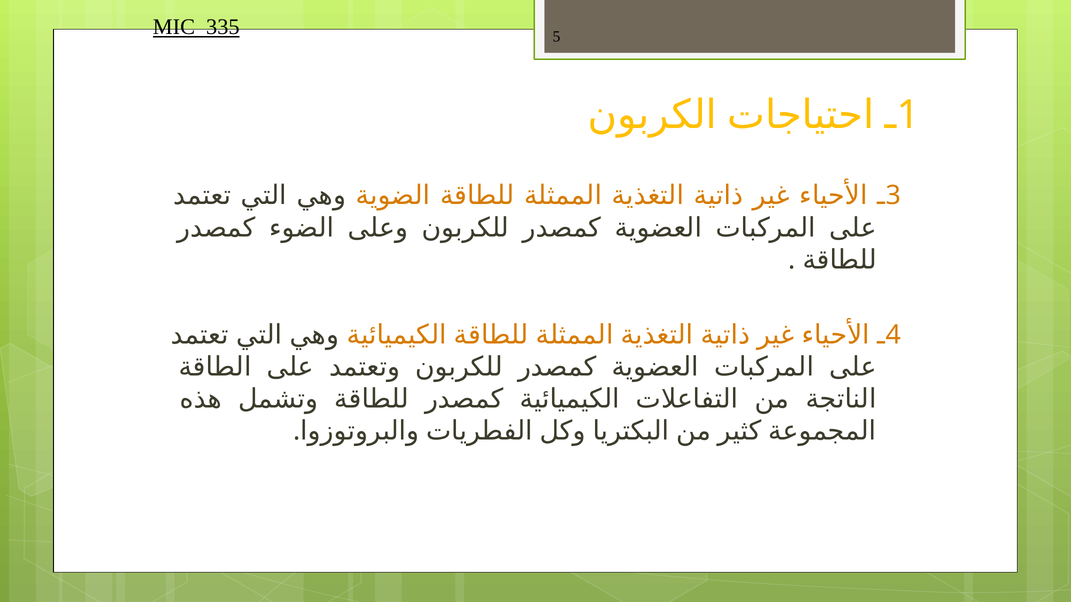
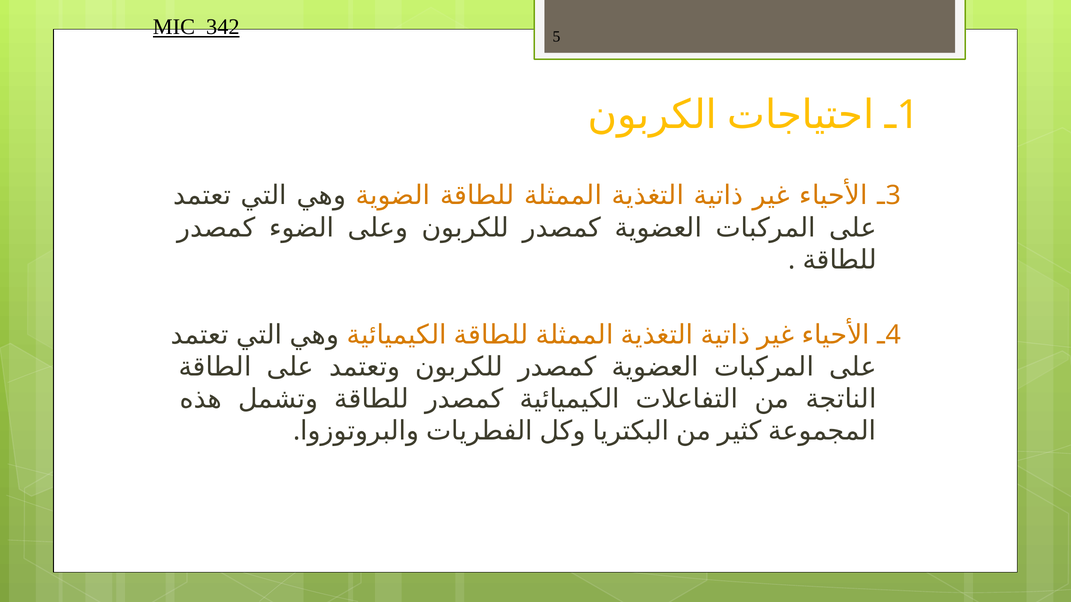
335: 335 -> 342
